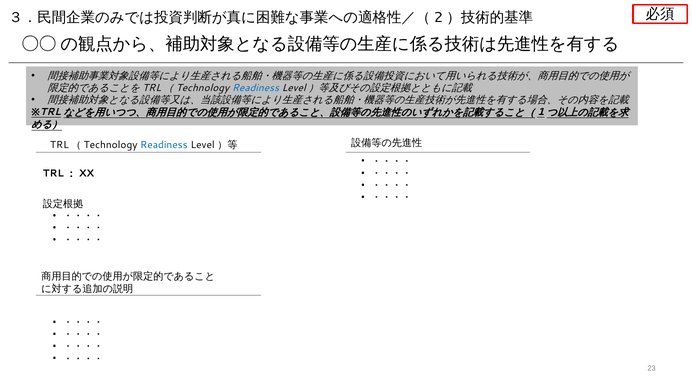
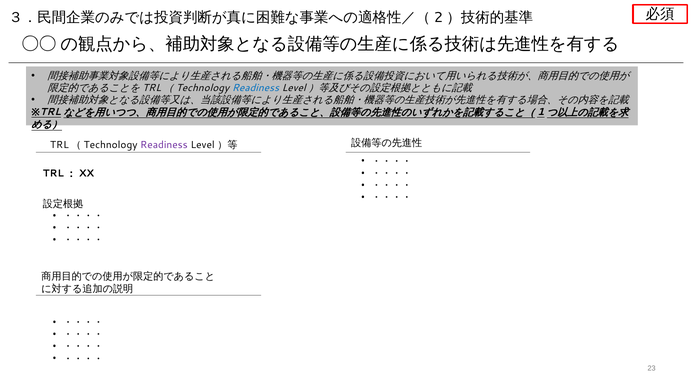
Readiness at (164, 145) colour: blue -> purple
